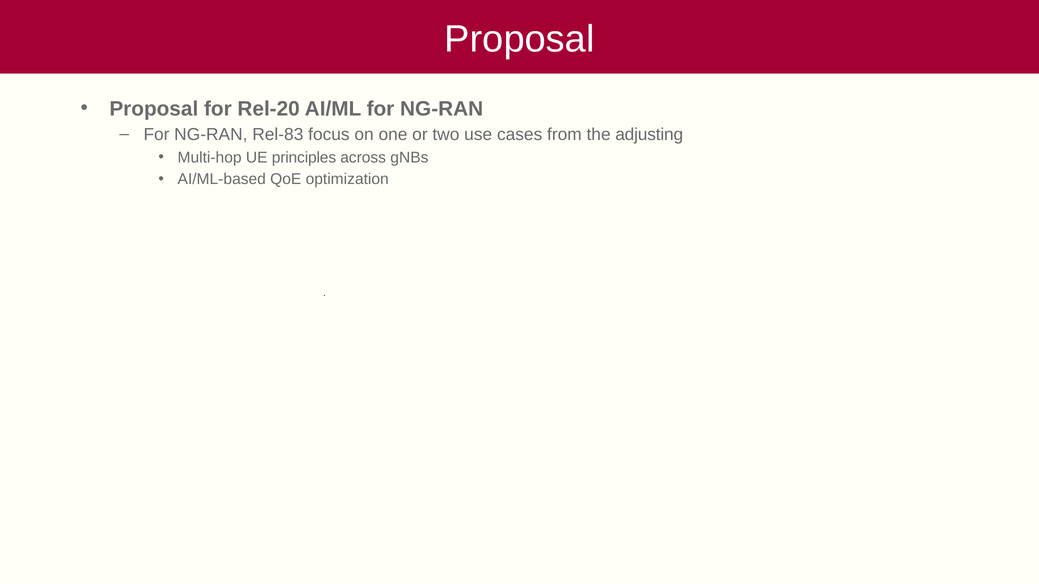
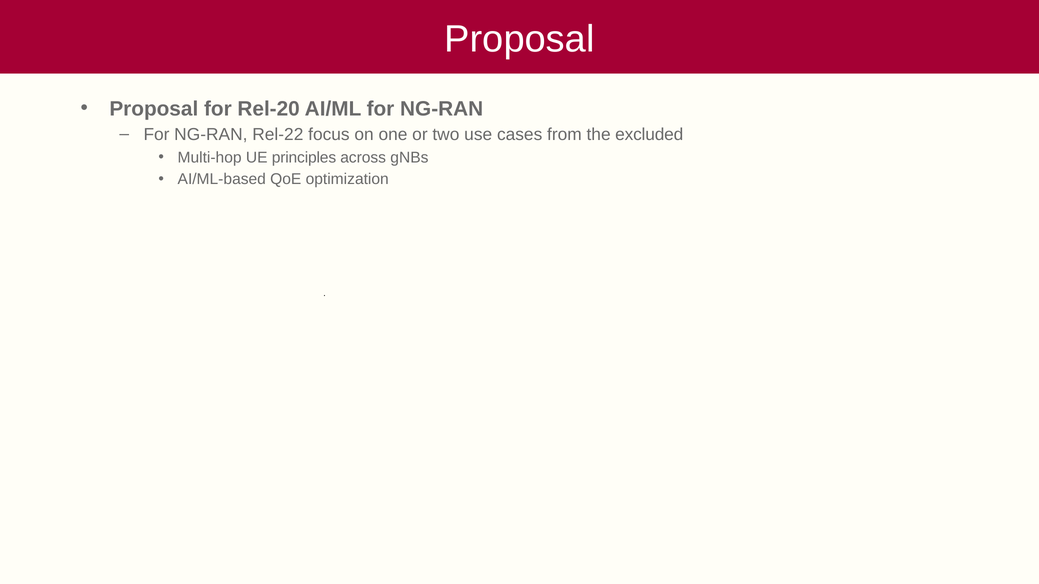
Rel-83: Rel-83 -> Rel-22
adjusting: adjusting -> excluded
